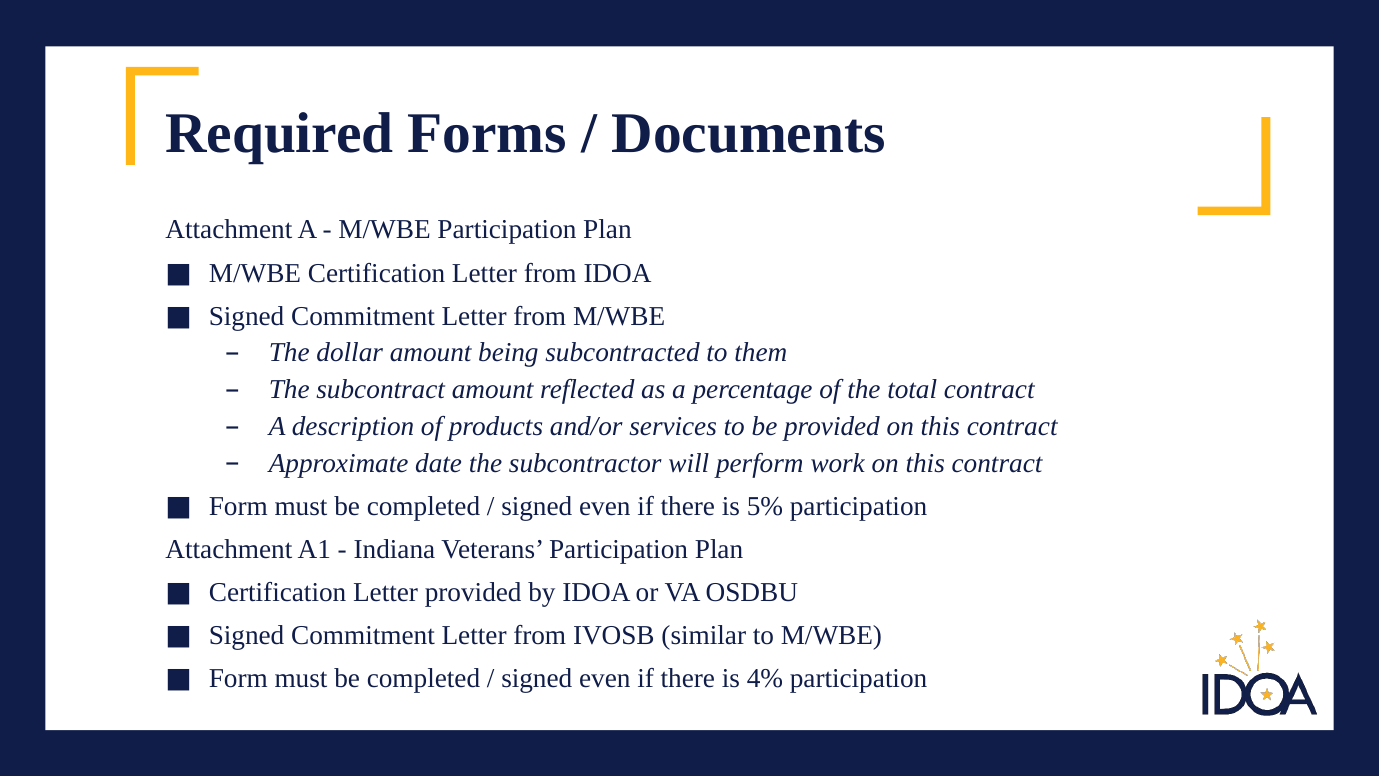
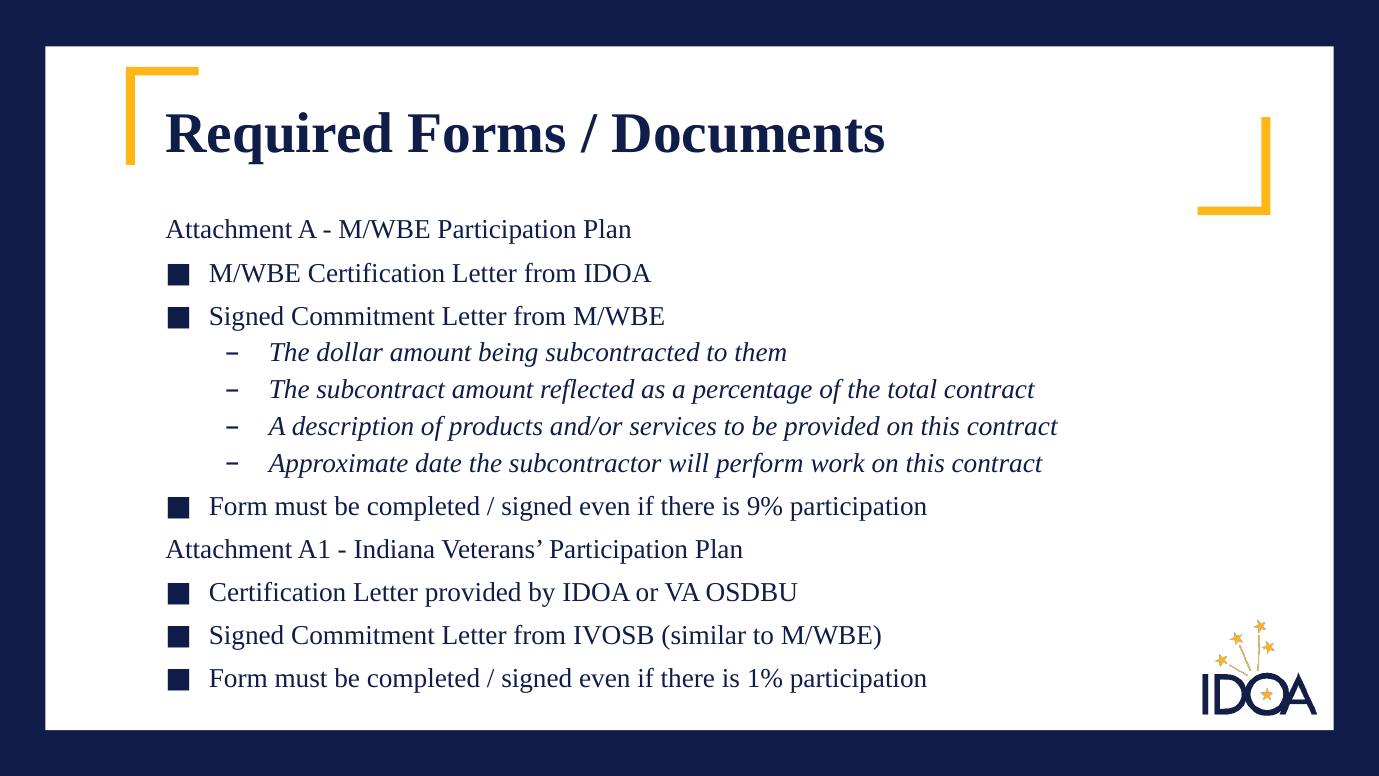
5%: 5% -> 9%
4%: 4% -> 1%
